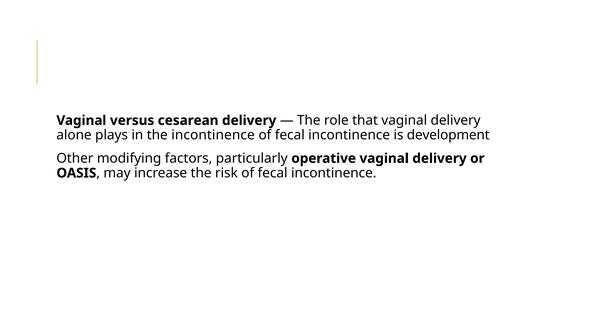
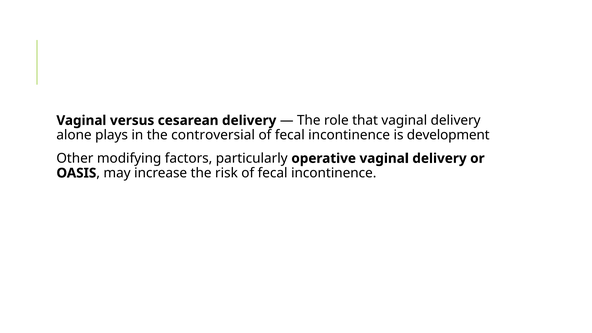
the incontinence: incontinence -> controversial
